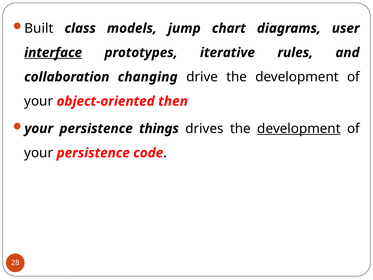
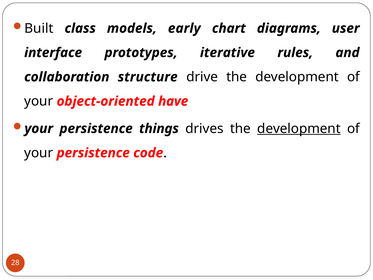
jump: jump -> early
interface underline: present -> none
changing: changing -> structure
then: then -> have
